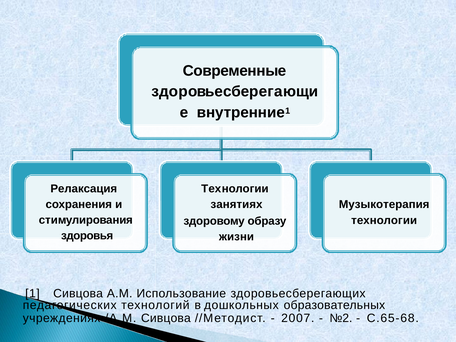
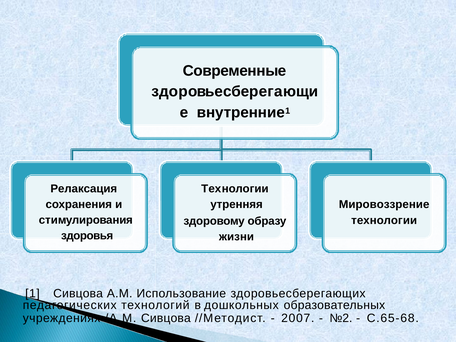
занятиях: занятиях -> утренняя
Музыкотерапия: Музыкотерапия -> Мировоззрение
